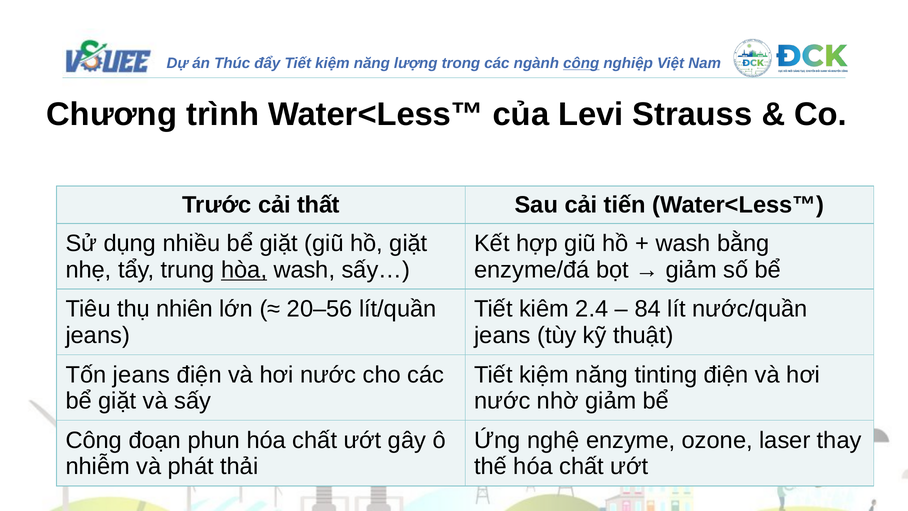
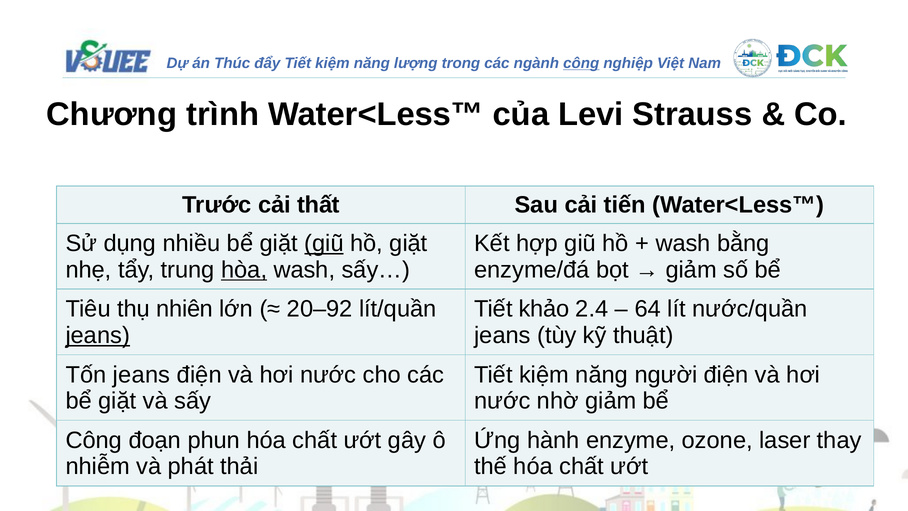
giũ at (324, 243) underline: none -> present
20–56: 20–56 -> 20–92
kiêm: kiêm -> khảo
84: 84 -> 64
jeans at (98, 335) underline: none -> present
tinting: tinting -> người
nghệ: nghệ -> hành
